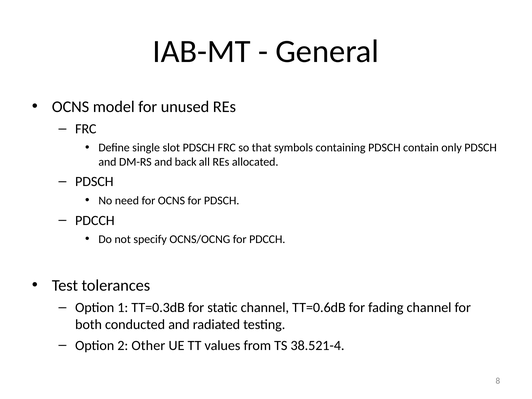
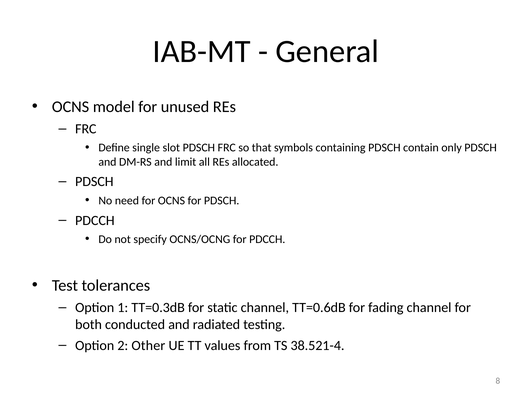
back: back -> limit
